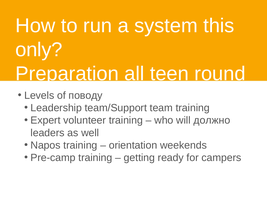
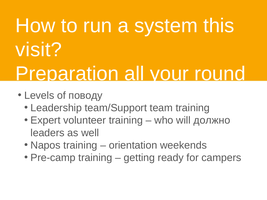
only: only -> visit
teen: teen -> your
